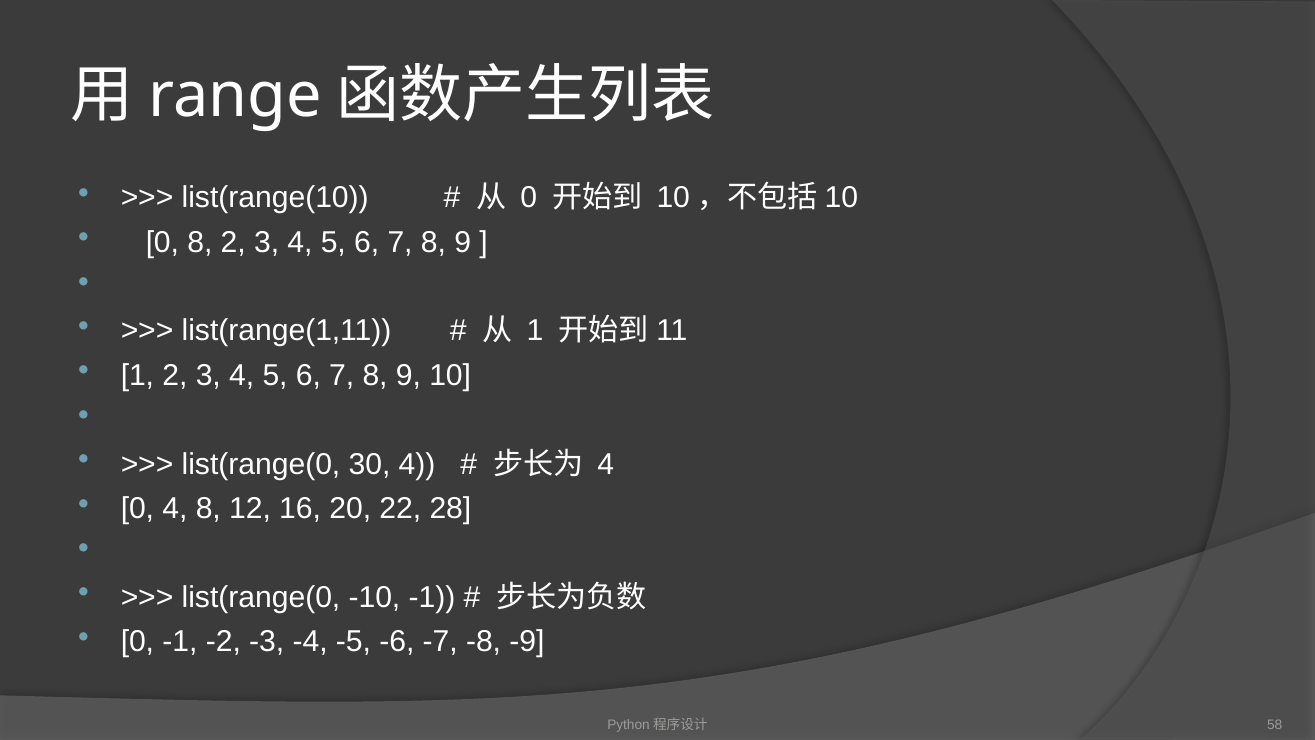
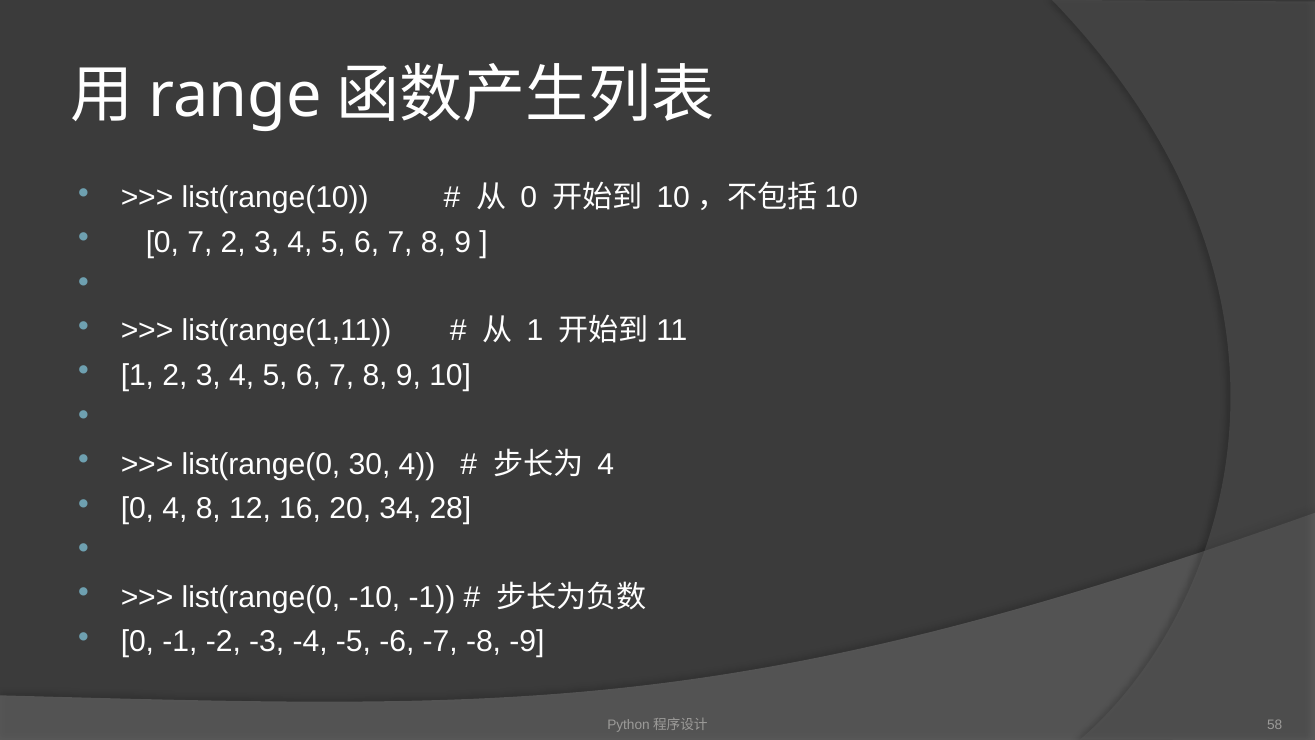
0 8: 8 -> 7
22: 22 -> 34
